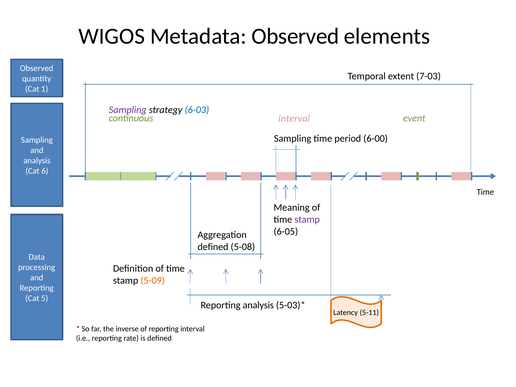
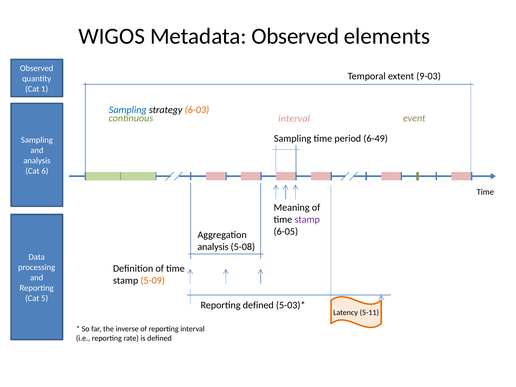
7-03: 7-03 -> 9-03
Sampling at (128, 110) colour: purple -> blue
6-03 colour: blue -> orange
6-00: 6-00 -> 6-49
defined at (213, 247): defined -> analysis
Reporting analysis: analysis -> defined
